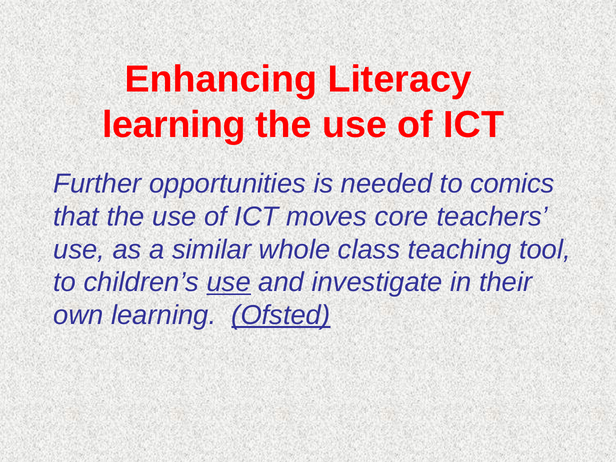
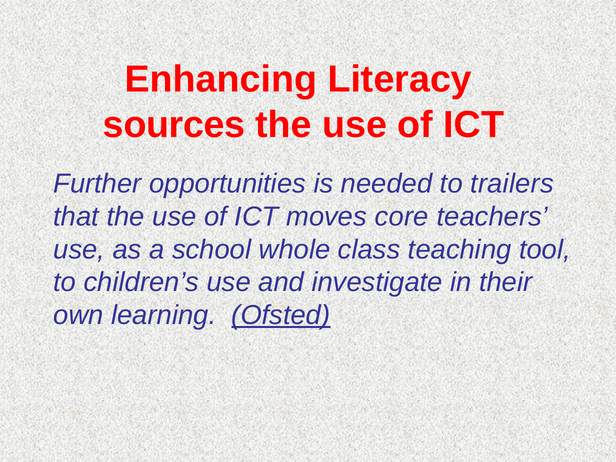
learning at (174, 125): learning -> sources
comics: comics -> trailers
similar: similar -> school
use at (229, 282) underline: present -> none
